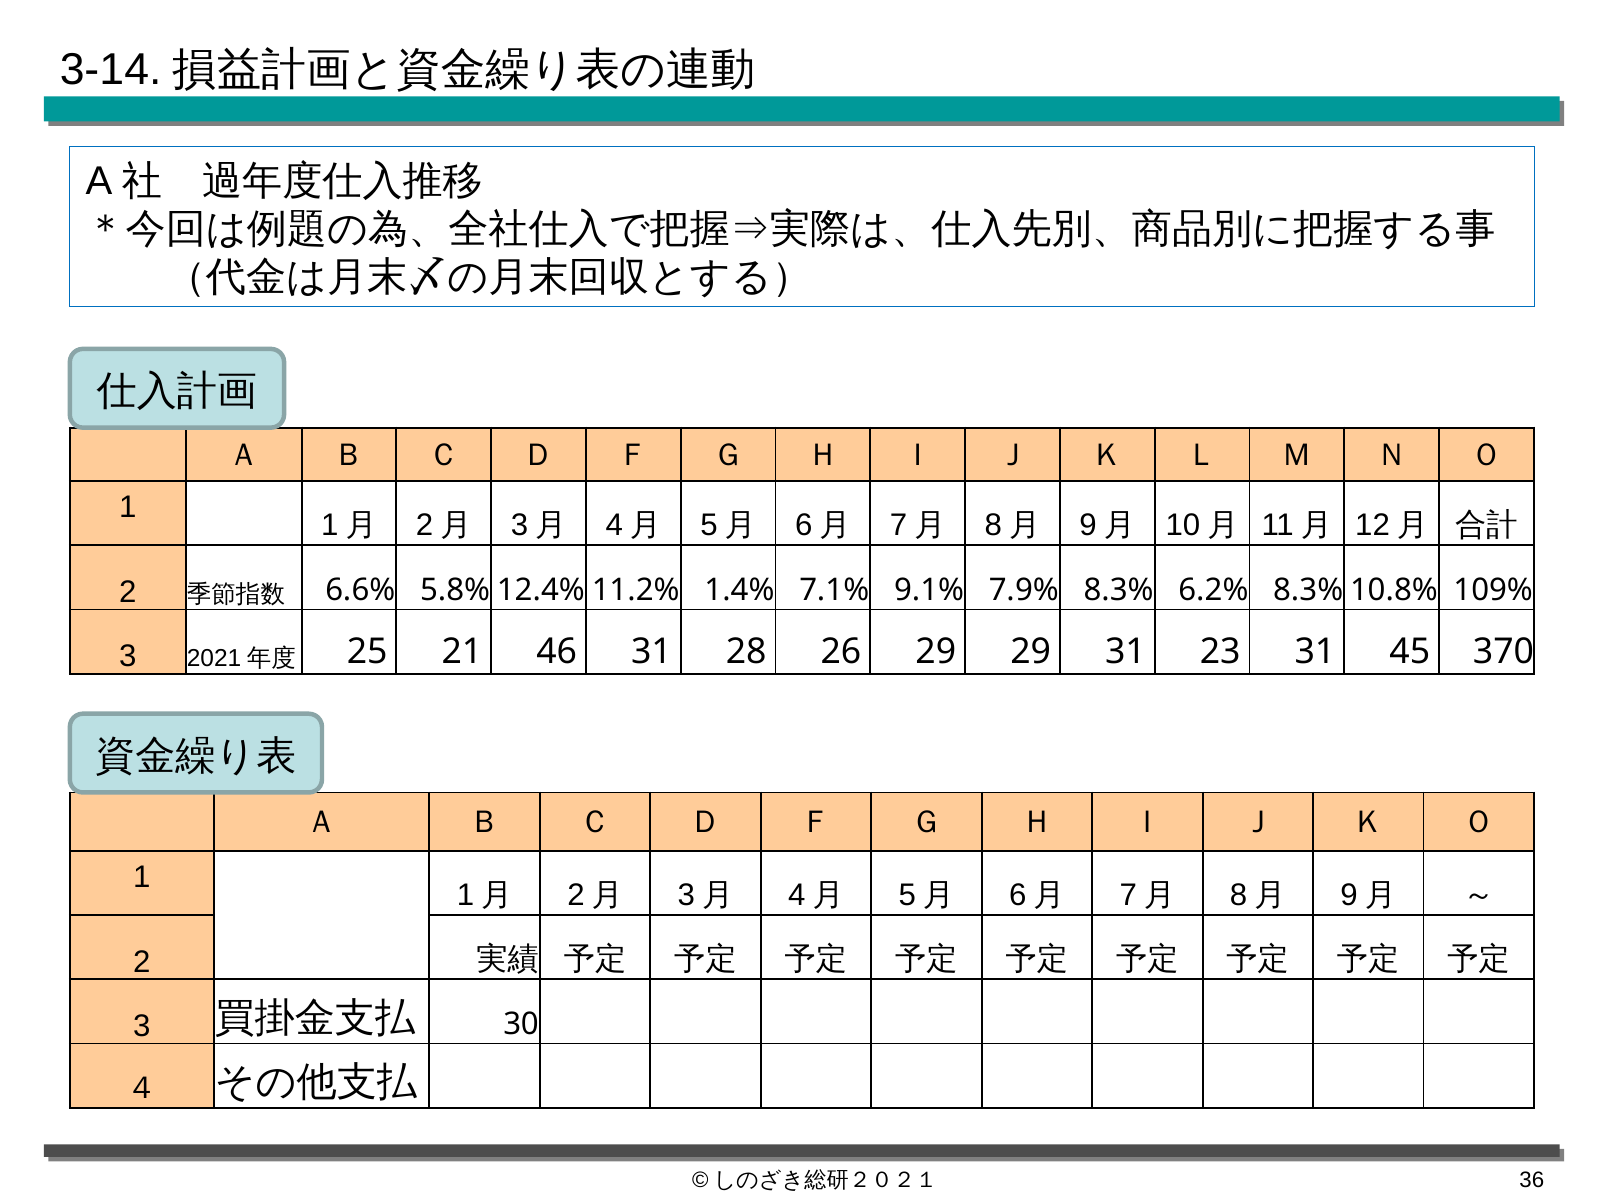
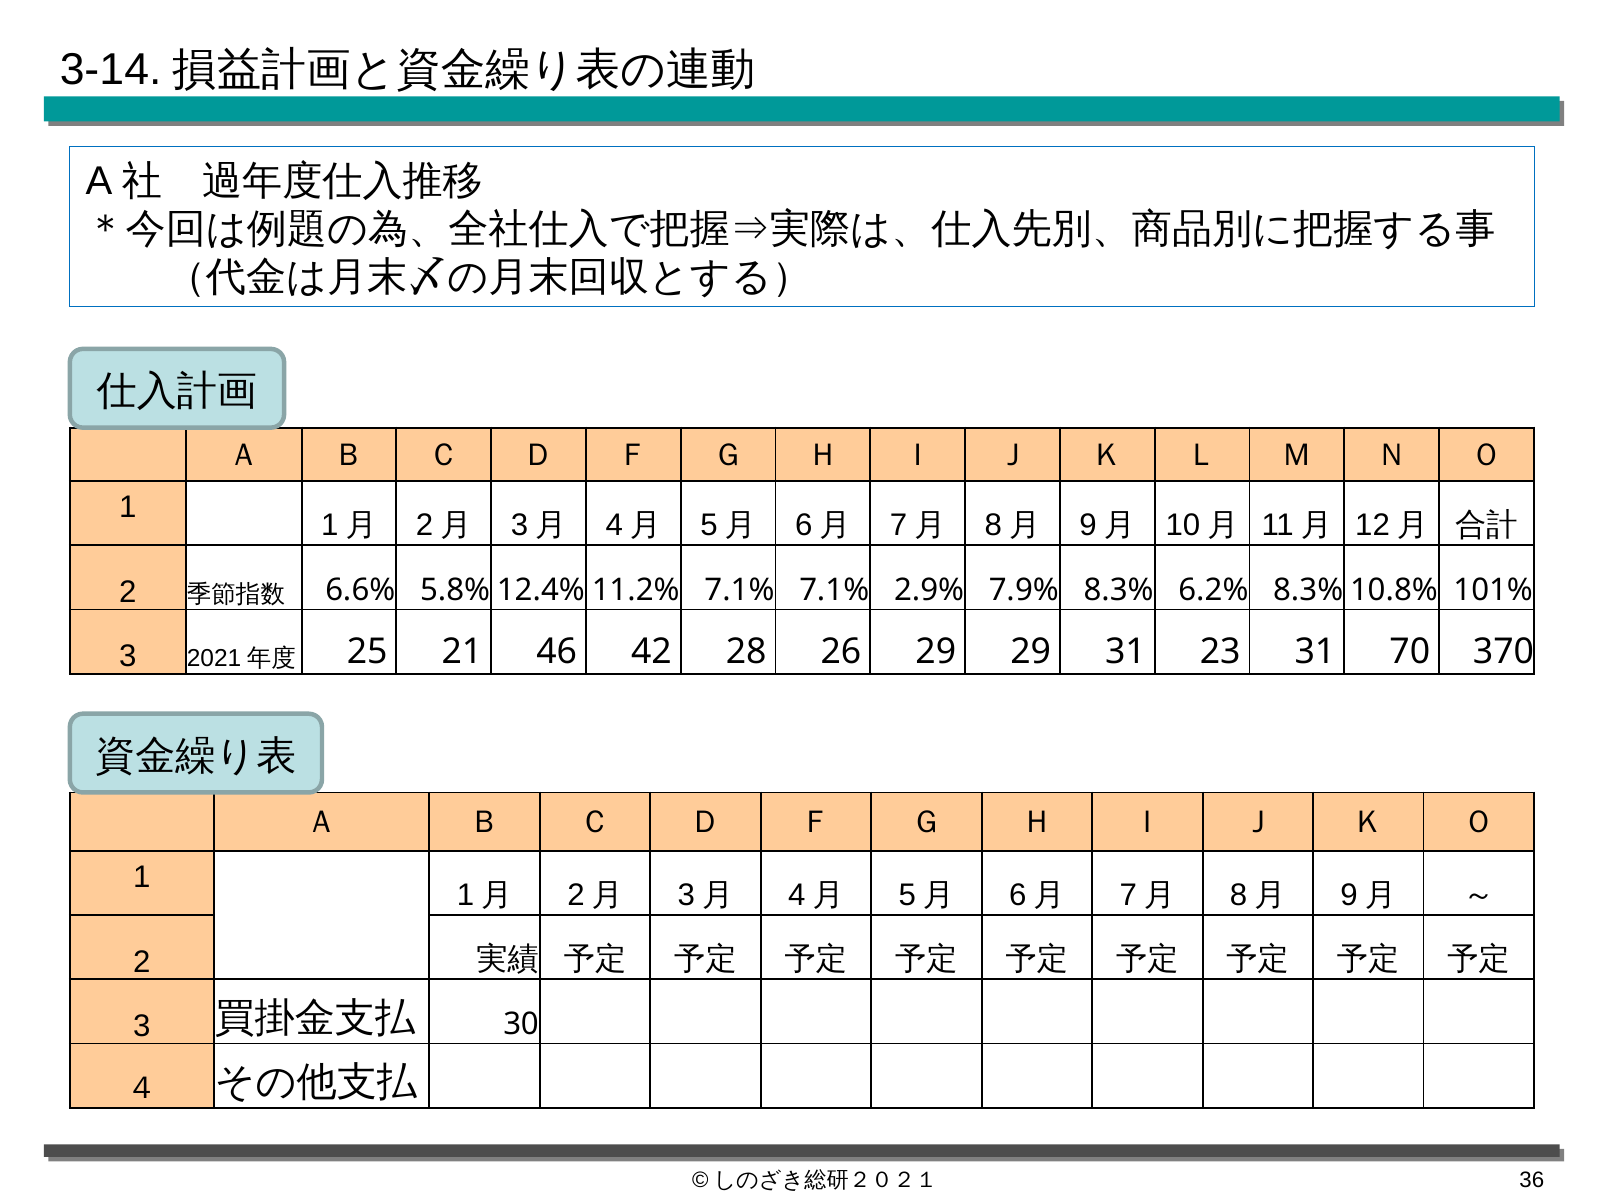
1.4% at (739, 590): 1.4% -> 7.1%
9.1%: 9.1% -> 2.9%
109%: 109% -> 101%
46 31: 31 -> 42
45: 45 -> 70
